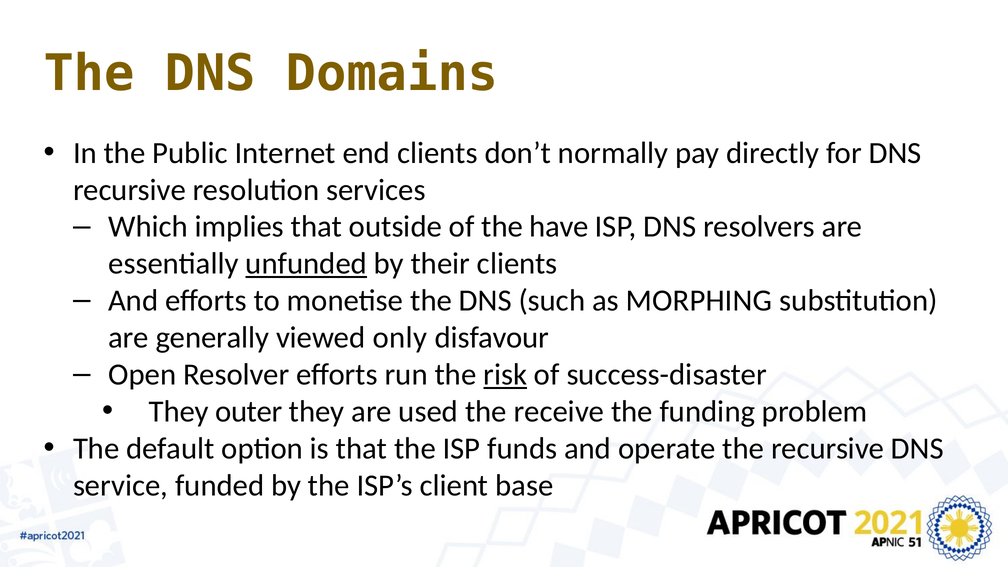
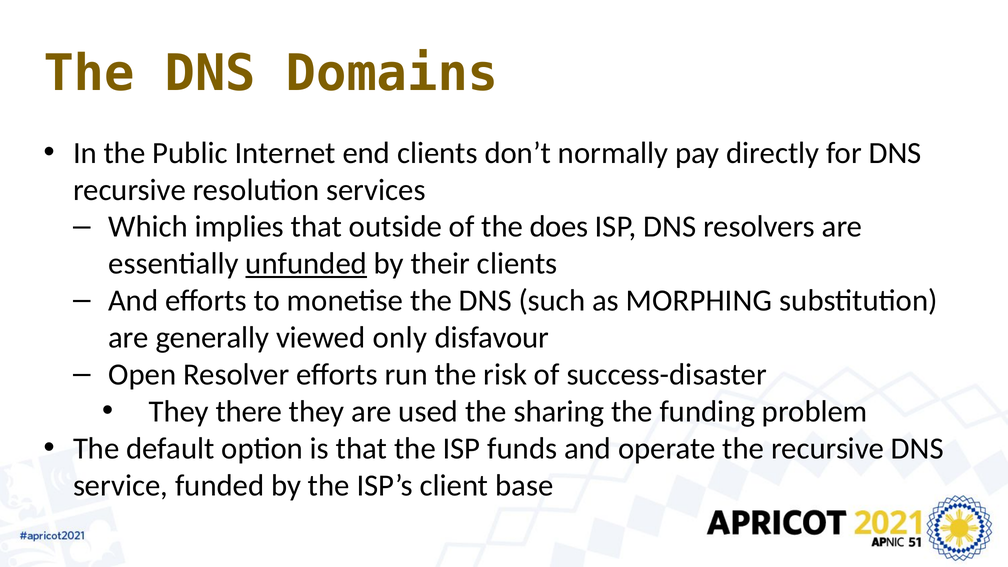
have: have -> does
risk underline: present -> none
outer: outer -> there
receive: receive -> sharing
